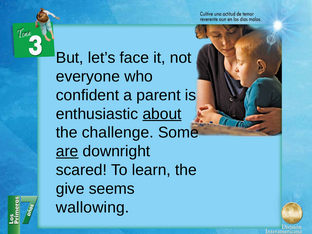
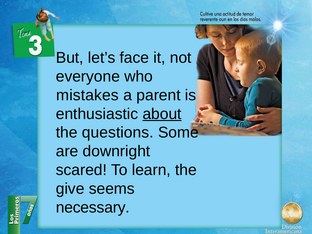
confident: confident -> mistakes
challenge: challenge -> questions
are underline: present -> none
wallowing: wallowing -> necessary
